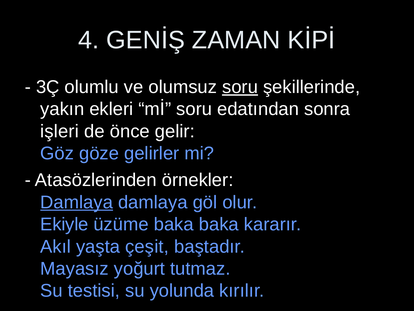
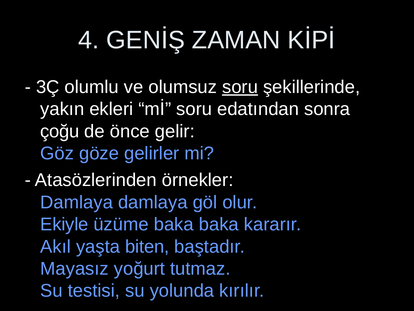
işleri: işleri -> çoğu
Damlaya at (77, 202) underline: present -> none
çeşit: çeşit -> biten
